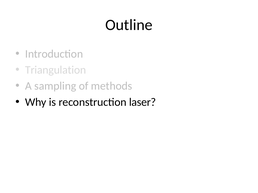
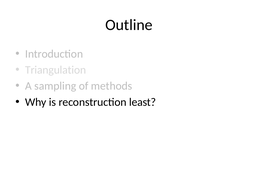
laser: laser -> least
